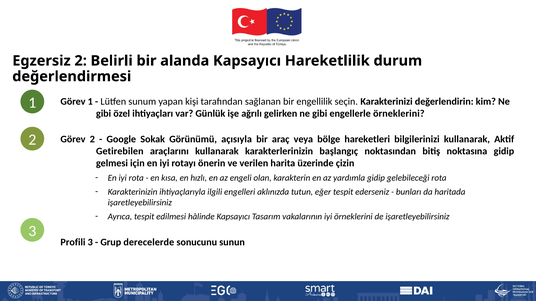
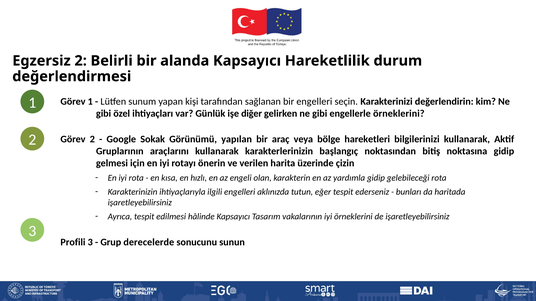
bir engellilik: engellilik -> engelleri
ağrılı: ağrılı -> diğer
açısıyla: açısıyla -> yapılan
Getirebilen: Getirebilen -> Gruplarının
